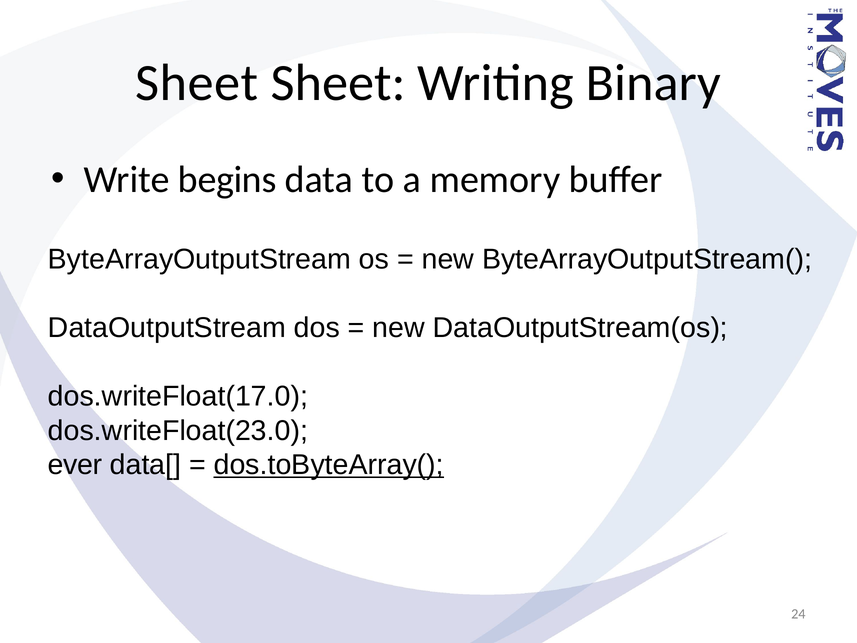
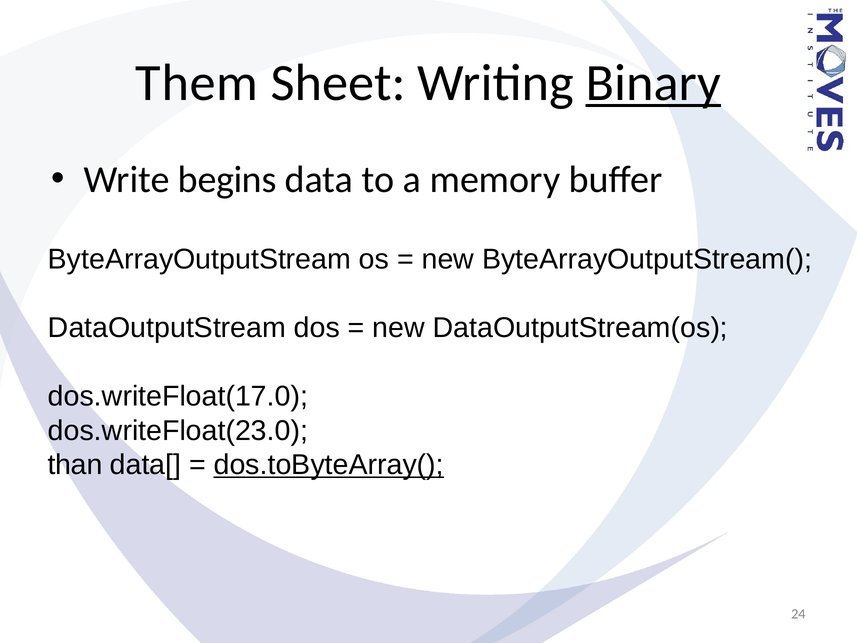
Sheet at (197, 83): Sheet -> Them
Binary underline: none -> present
ever: ever -> than
